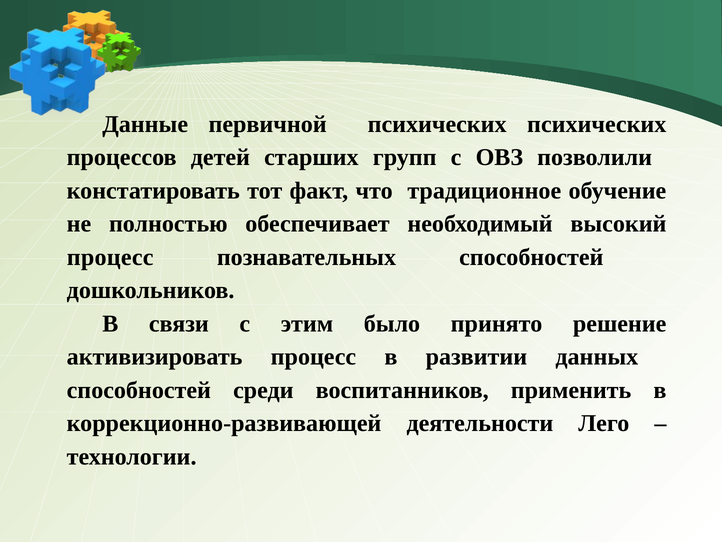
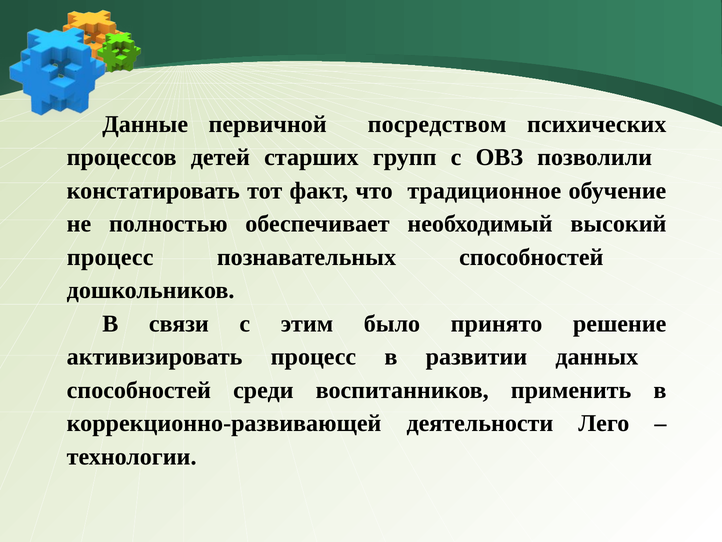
первичной психических: психических -> посредством
